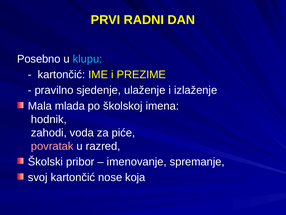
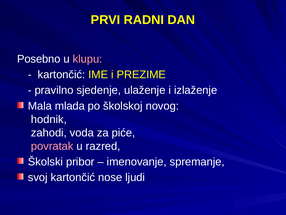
klupu colour: light blue -> pink
imena: imena -> novog
koja: koja -> ljudi
